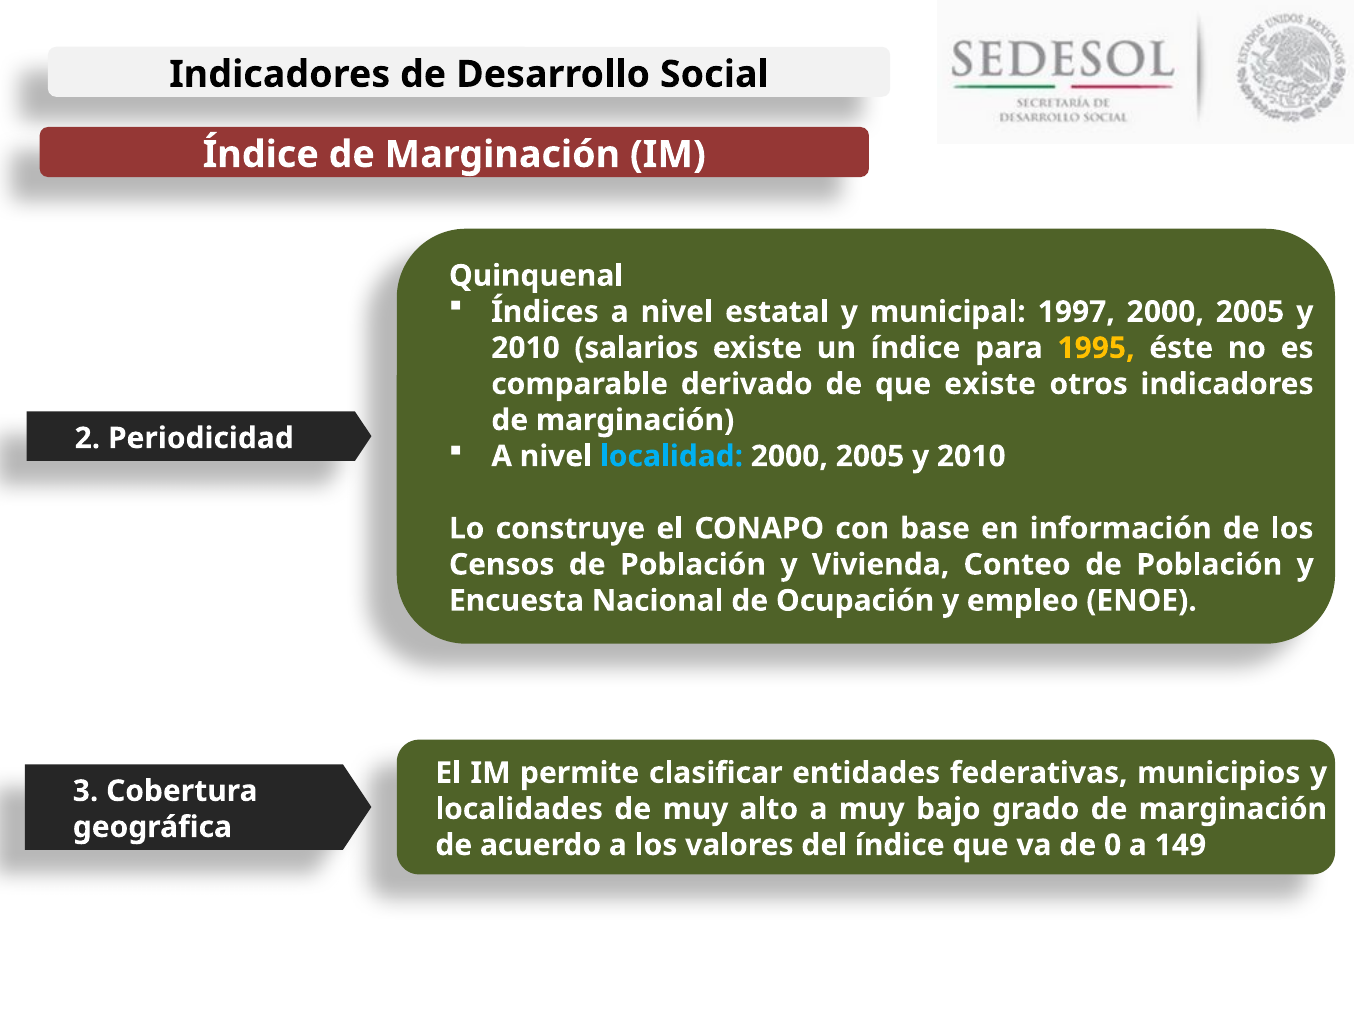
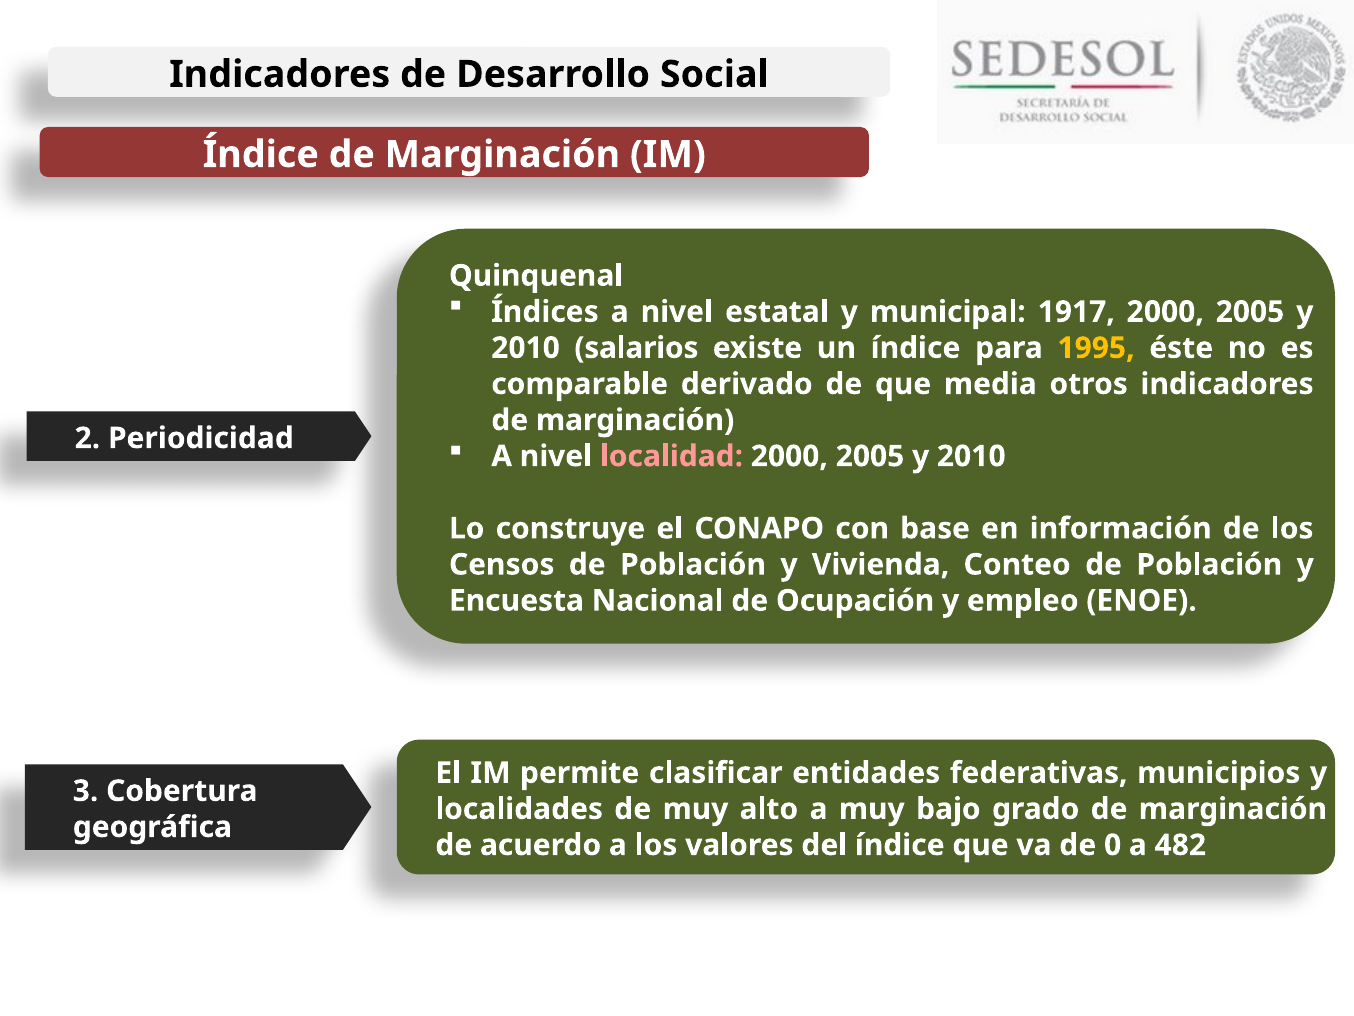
1997: 1997 -> 1917
que existe: existe -> media
localidad colour: light blue -> pink
149: 149 -> 482
